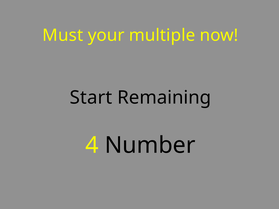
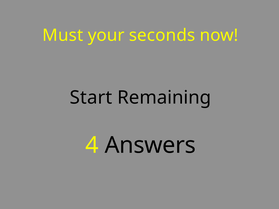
multiple: multiple -> seconds
Number: Number -> Answers
